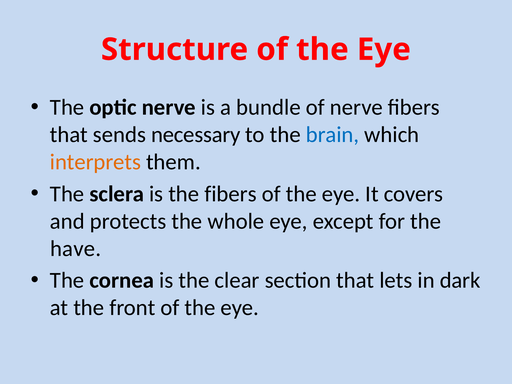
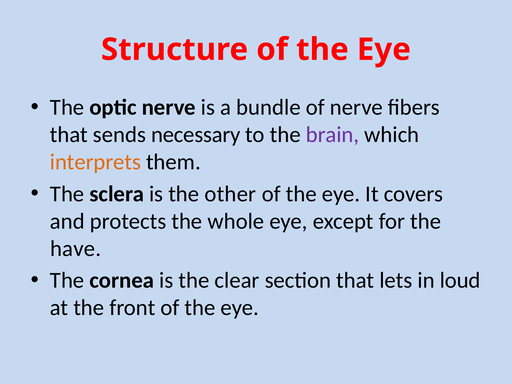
brain colour: blue -> purple
the fibers: fibers -> other
dark: dark -> loud
